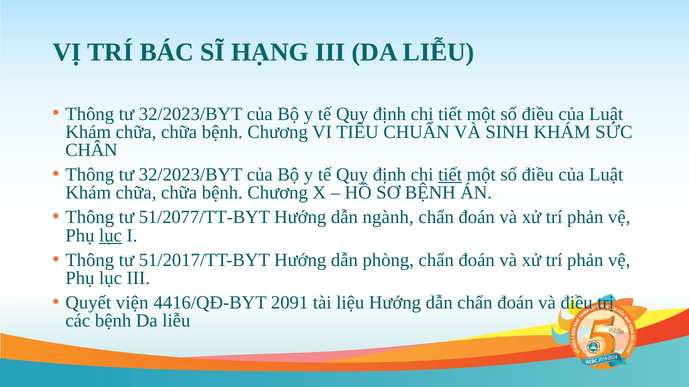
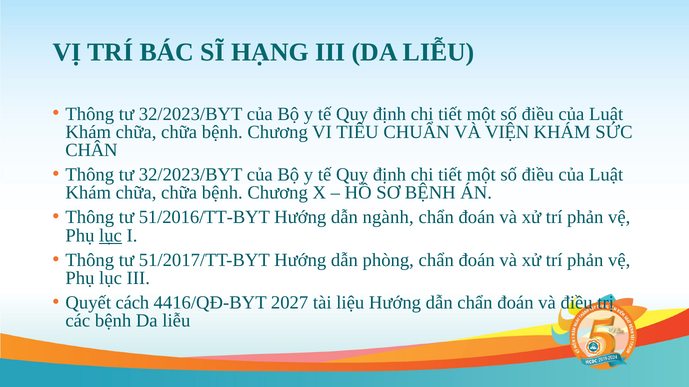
SINH: SINH -> VIỆN
tiết at (450, 175) underline: present -> none
51/2077/TT-BYT: 51/2077/TT-BYT -> 51/2016/TT-BYT
viện: viện -> cách
2091: 2091 -> 2027
